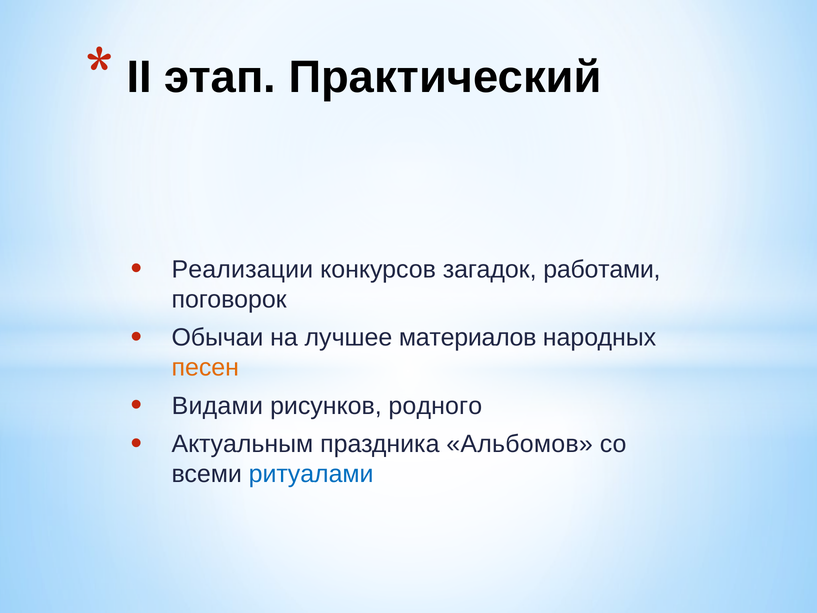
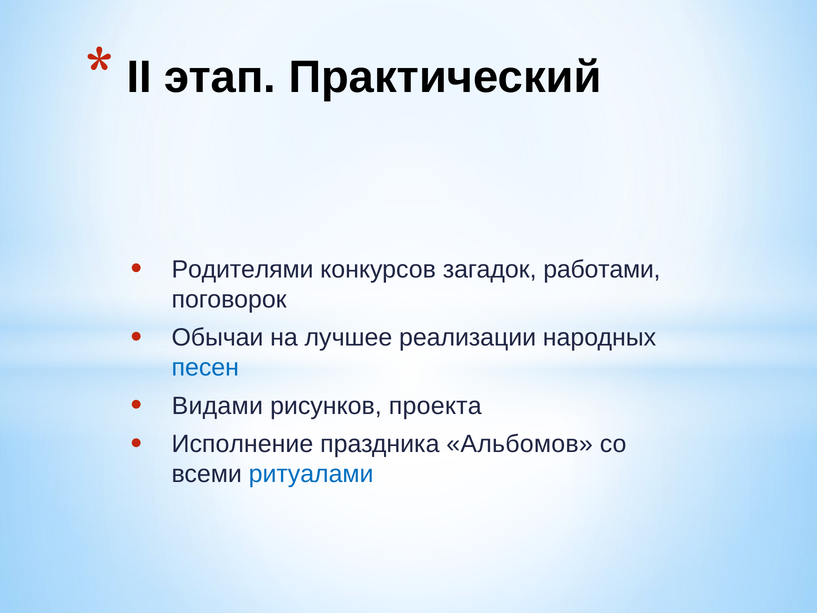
Реализации: Реализации -> Родителями
материалов: материалов -> реализации
песен colour: orange -> blue
родного: родного -> проекта
Актуальным: Актуальным -> Исполнение
